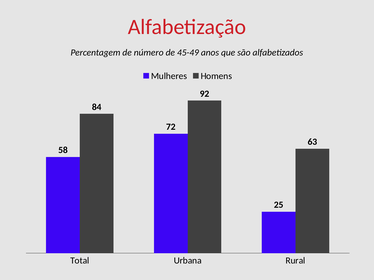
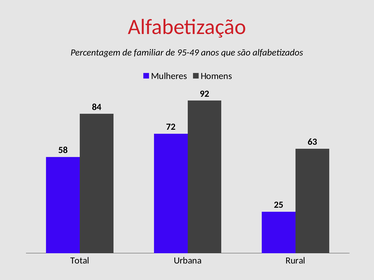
número: número -> familiar
45-49: 45-49 -> 95-49
